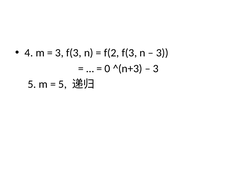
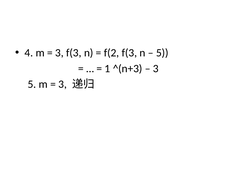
3 at (162, 53): 3 -> 5
0: 0 -> 1
5 at (63, 84): 5 -> 3
